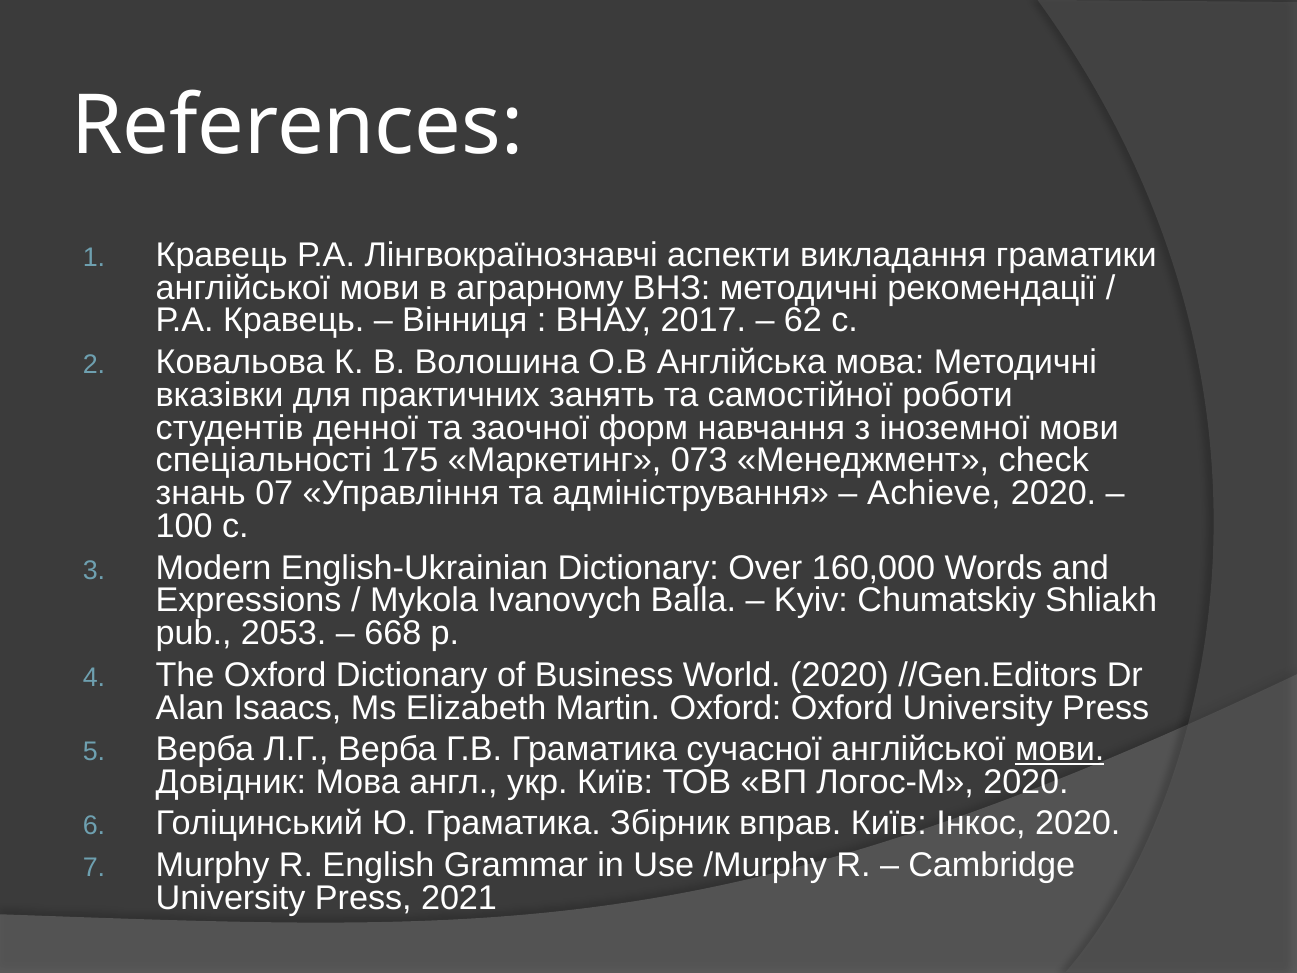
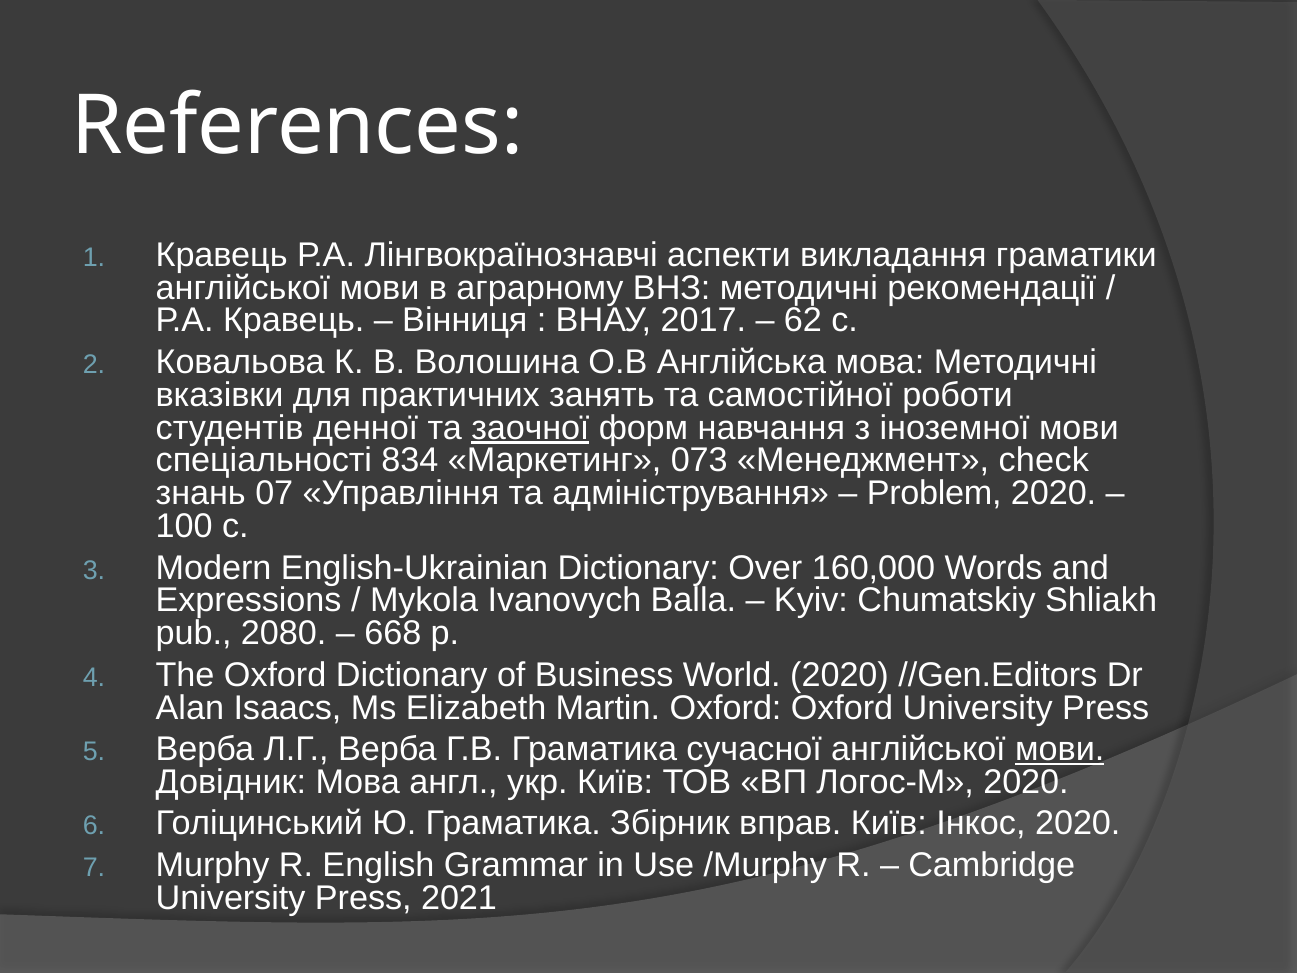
заочної underline: none -> present
175: 175 -> 834
Achieve: Achieve -> Problem
2053: 2053 -> 2080
